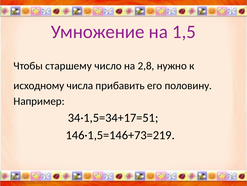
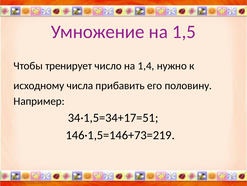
старшему: старшему -> тренирует
2,8: 2,8 -> 1,4
